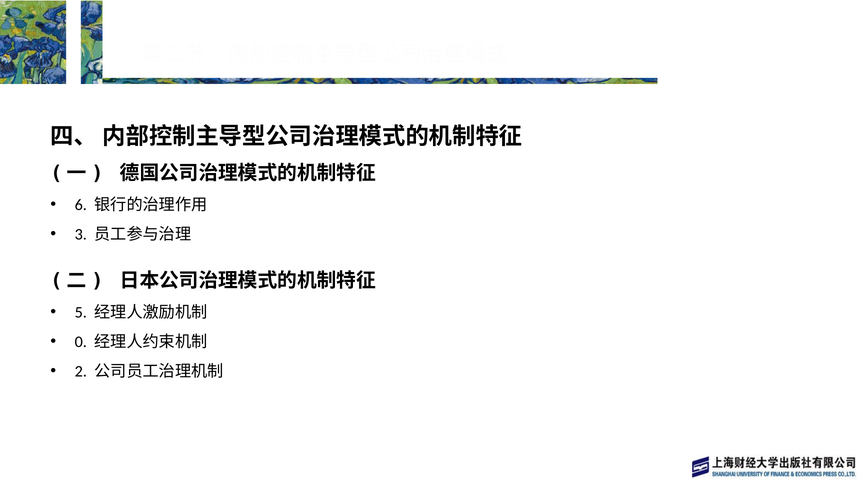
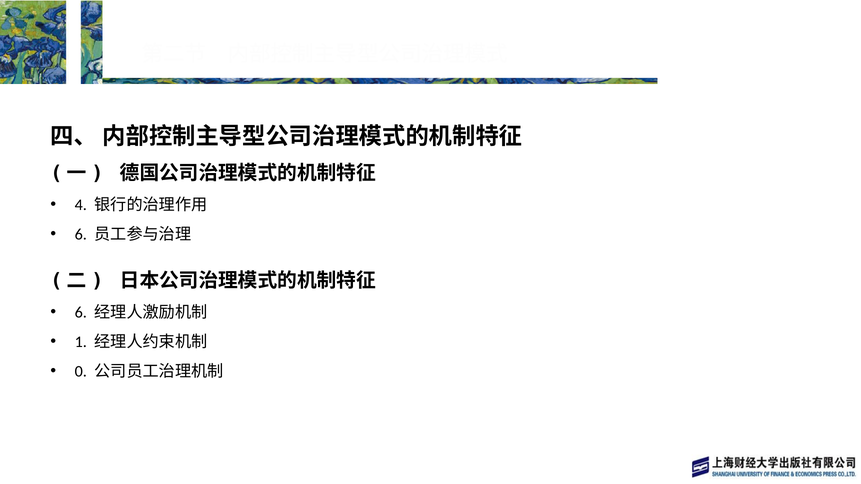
6: 6 -> 4
3 at (81, 234): 3 -> 6
5 at (81, 312): 5 -> 6
0: 0 -> 1
2: 2 -> 0
